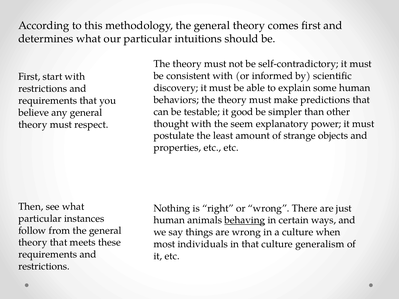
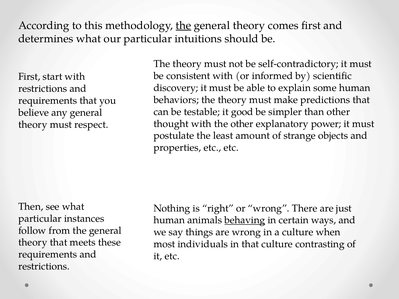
the at (183, 25) underline: none -> present
the seem: seem -> other
generalism: generalism -> contrasting
